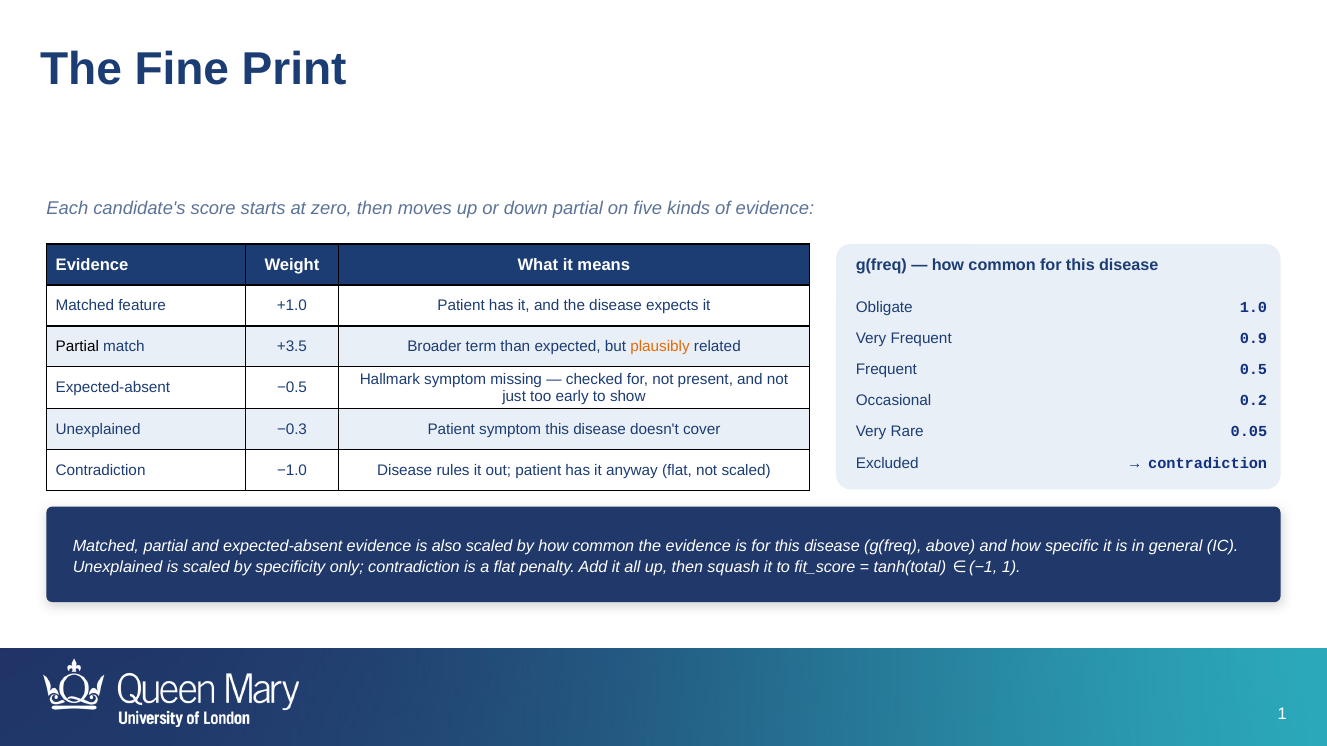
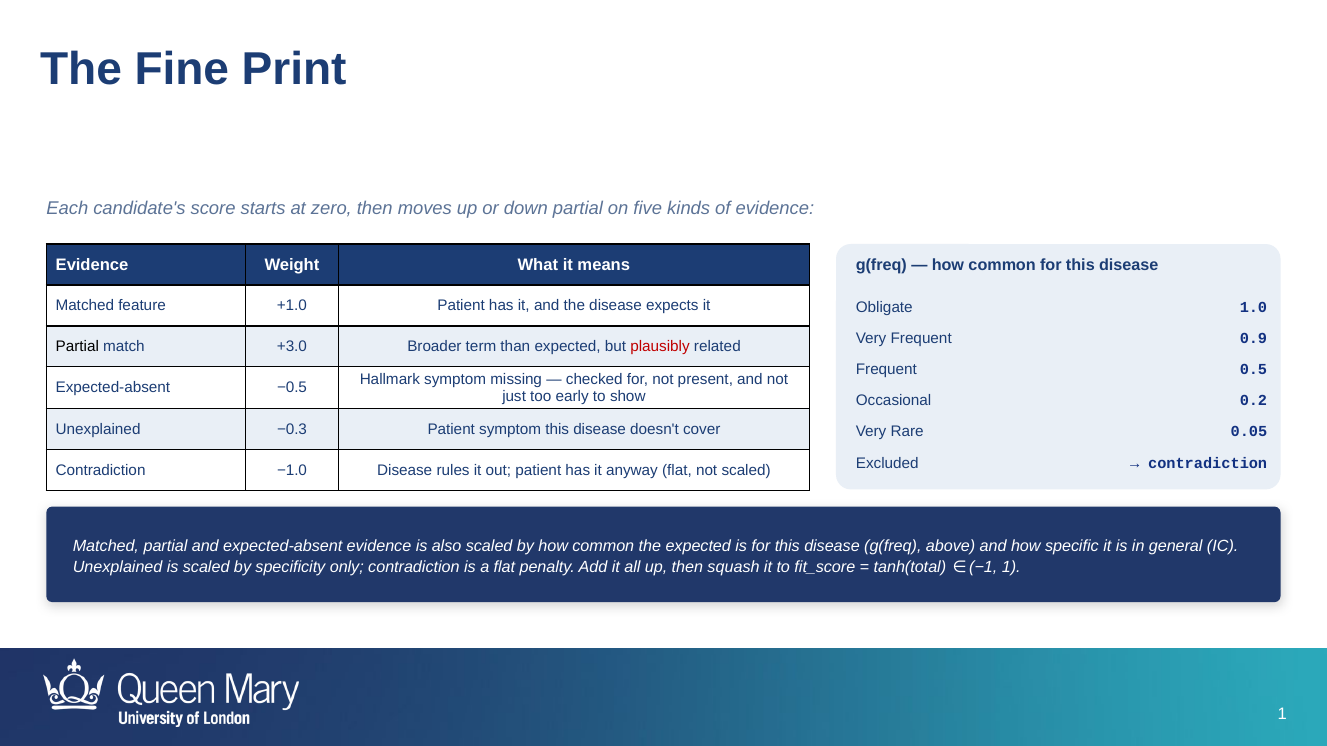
+3.5: +3.5 -> +3.0
plausibly colour: orange -> red
the evidence: evidence -> expected
